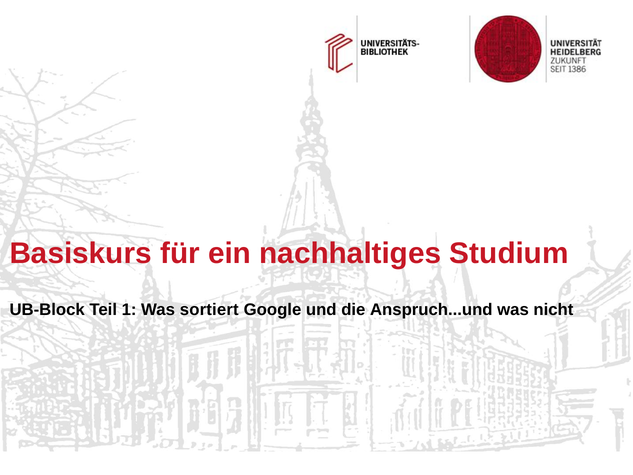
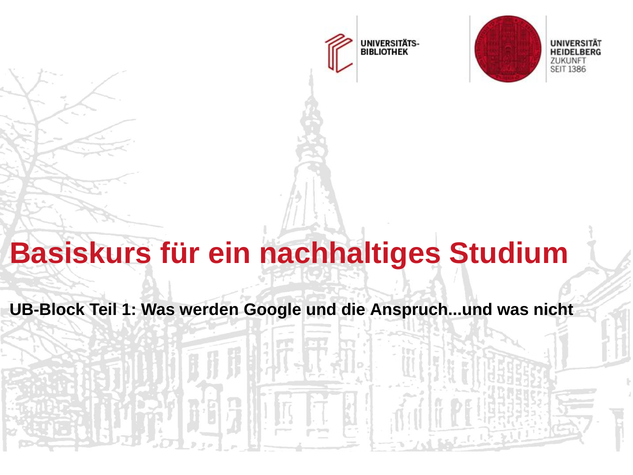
sortiert: sortiert -> werden
